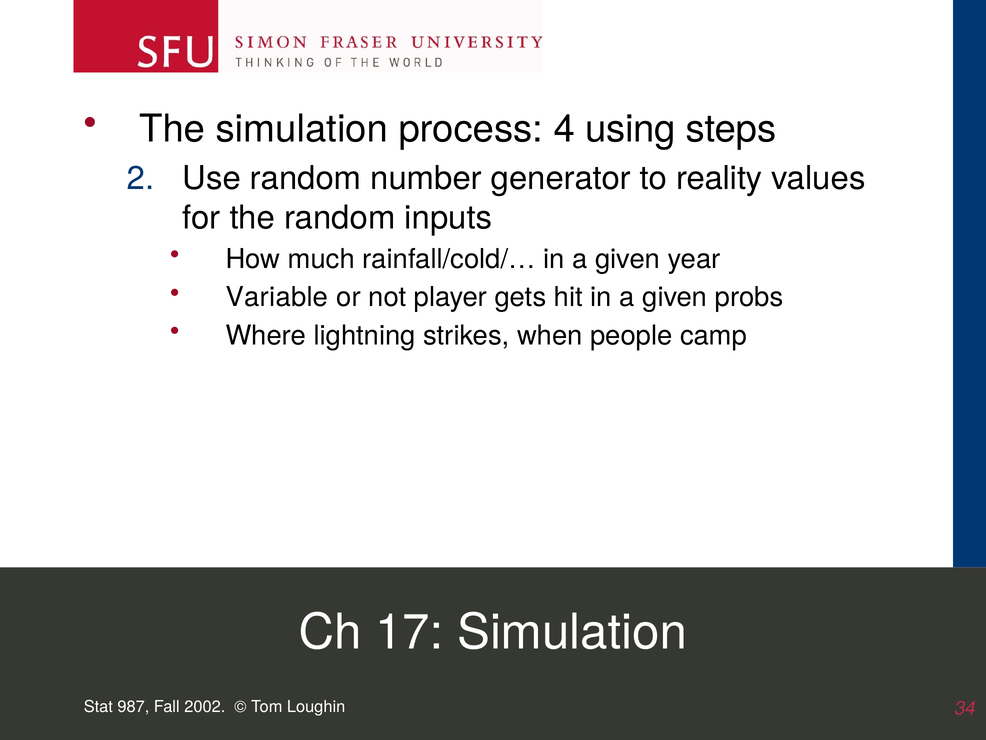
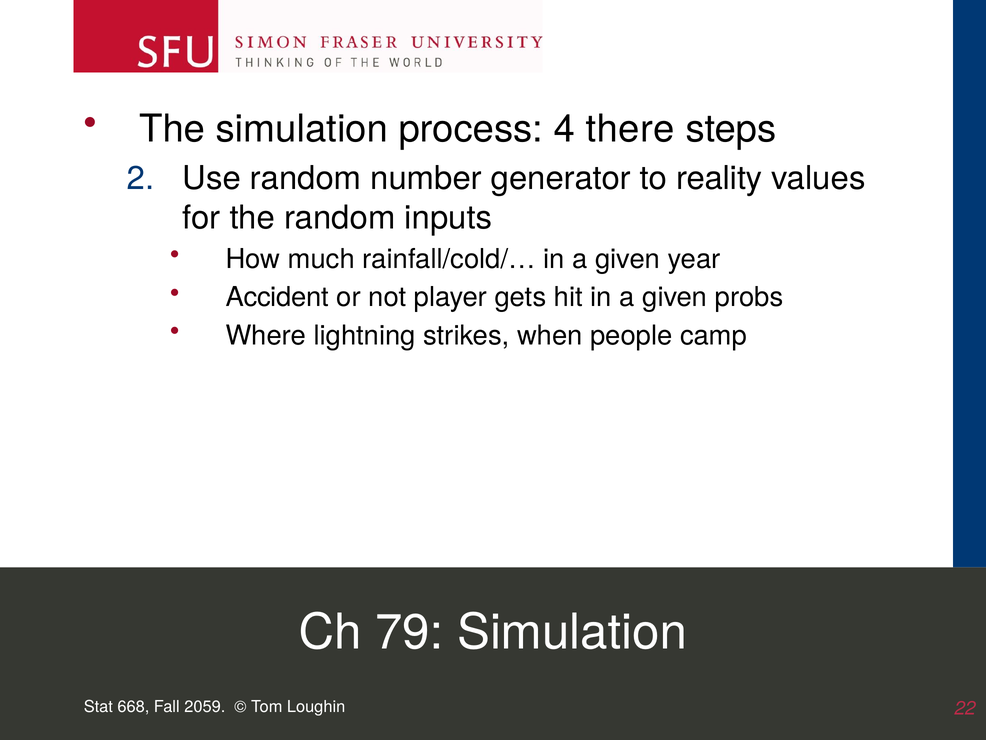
using: using -> there
Variable: Variable -> Accident
17: 17 -> 79
987: 987 -> 668
2002: 2002 -> 2059
34: 34 -> 22
